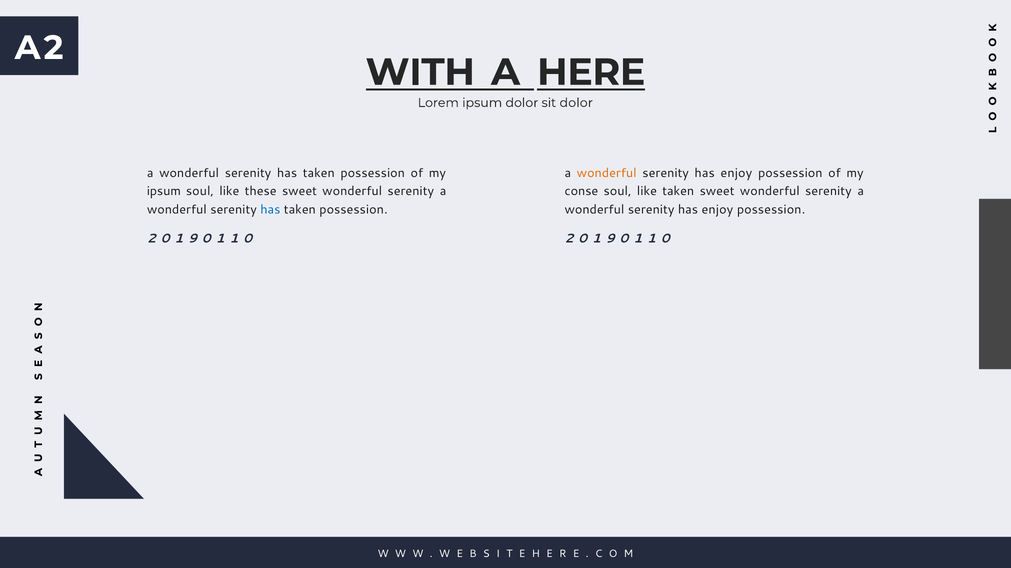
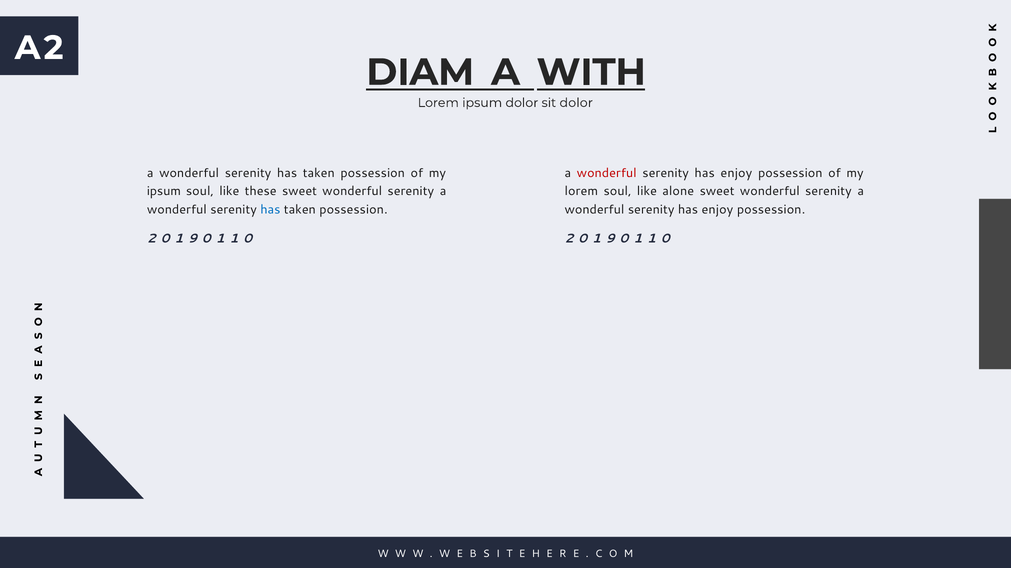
WITH: WITH -> DIAM
HERE: HERE -> WITH
wonderful at (607, 173) colour: orange -> red
conse at (581, 191): conse -> lorem
like taken: taken -> alone
